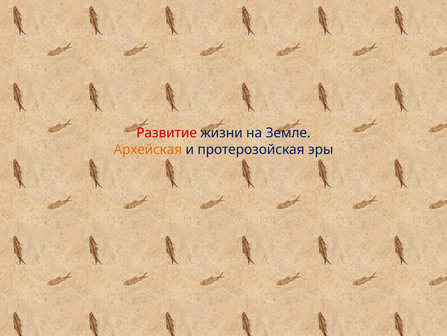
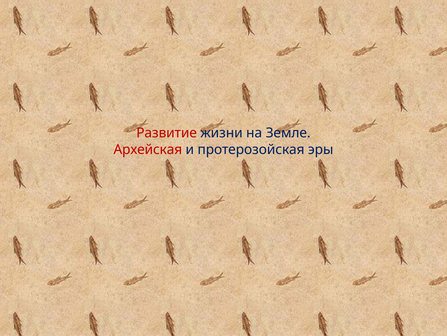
Архейская colour: orange -> red
